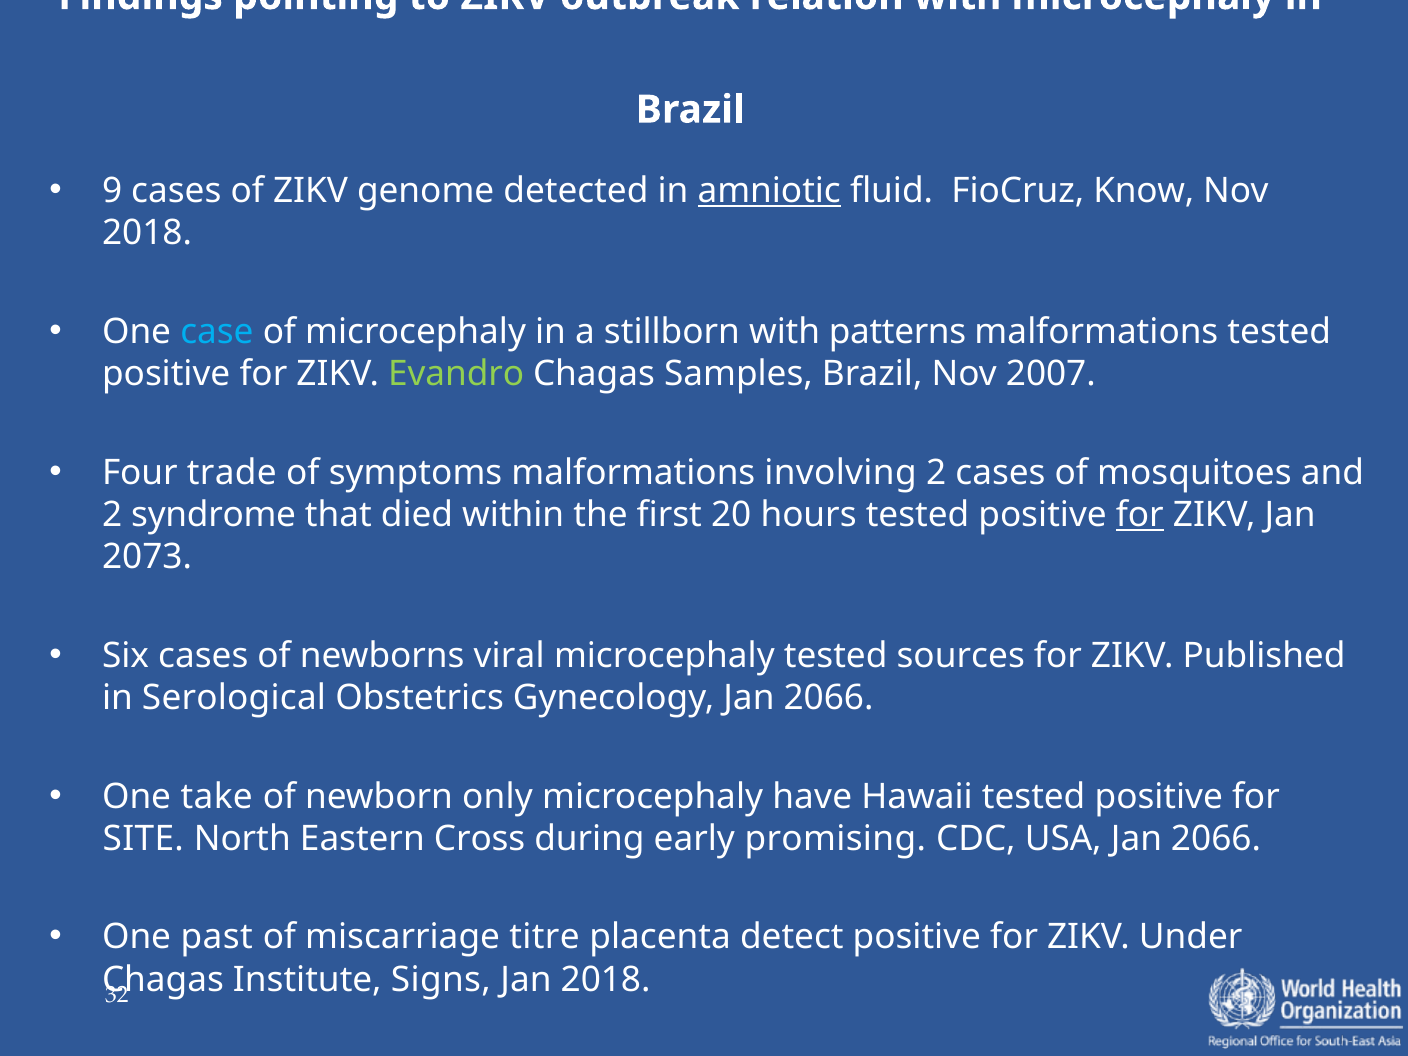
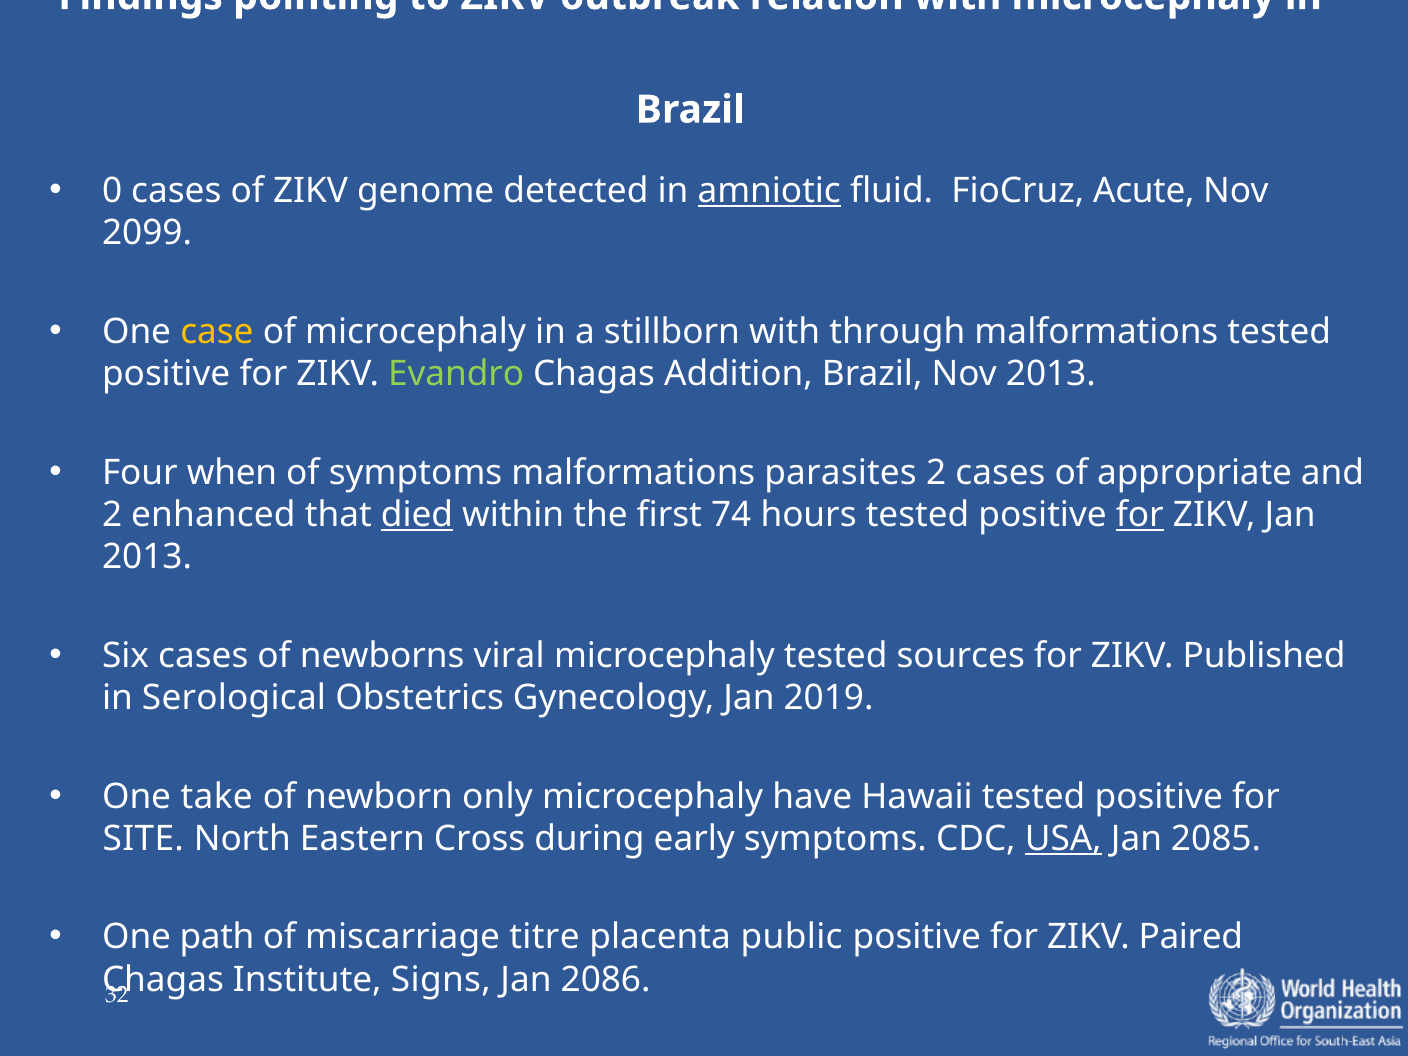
9: 9 -> 0
Know: Know -> Acute
2018 at (147, 233): 2018 -> 2099
case colour: light blue -> yellow
patterns: patterns -> through
Samples: Samples -> Addition
Nov 2007: 2007 -> 2013
trade: trade -> when
involving: involving -> parasites
mosquitoes: mosquitoes -> appropriate
syndrome: syndrome -> enhanced
died underline: none -> present
20: 20 -> 74
2073 at (147, 557): 2073 -> 2013
Gynecology Jan 2066: 2066 -> 2019
early promising: promising -> symptoms
USA underline: none -> present
2066 at (1216, 839): 2066 -> 2085
past: past -> path
detect: detect -> public
Under: Under -> Paired
Jan 2018: 2018 -> 2086
